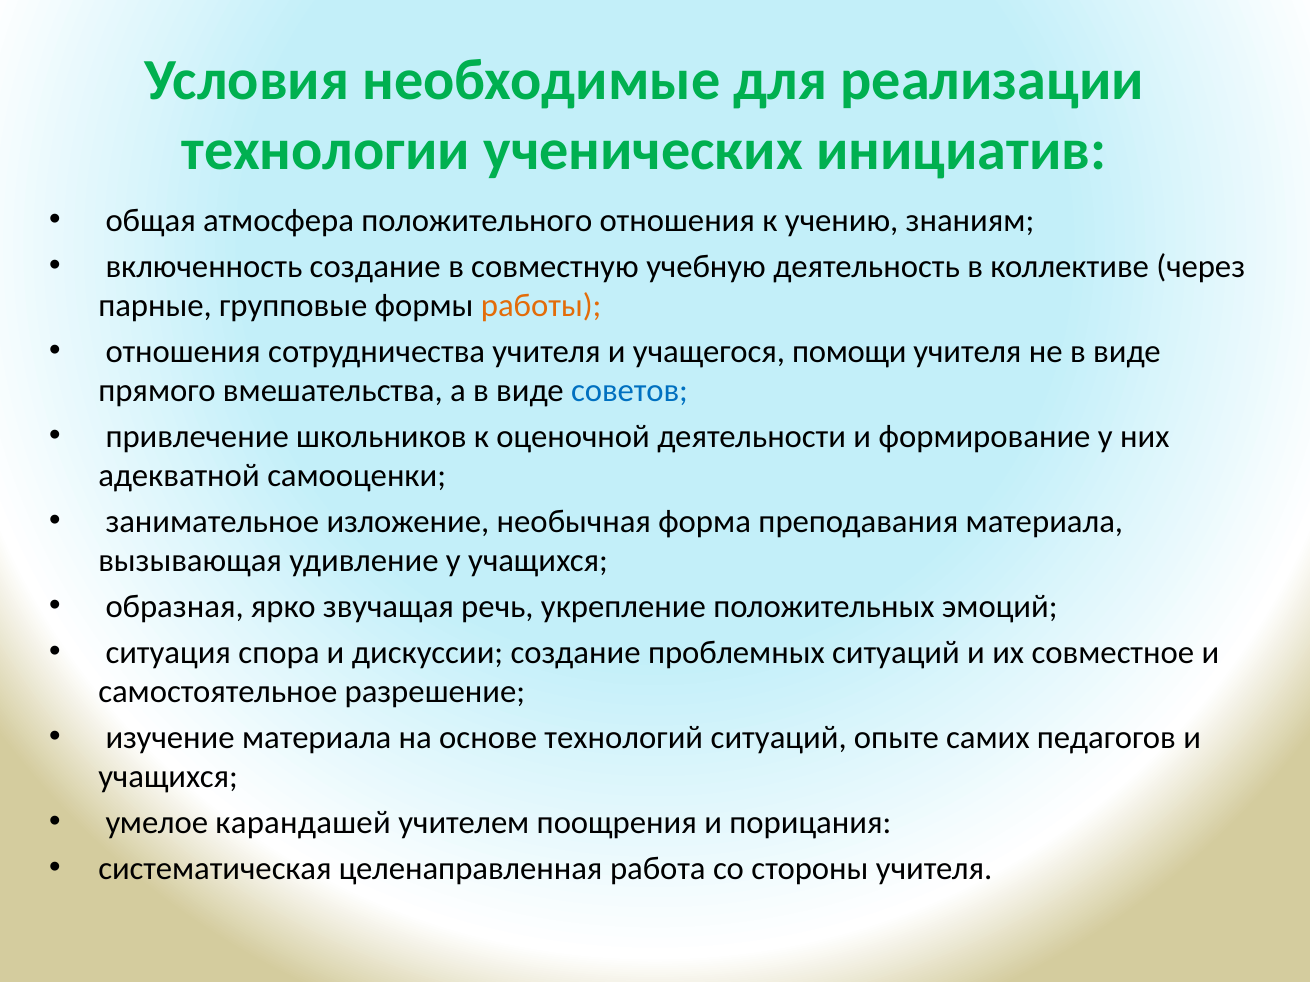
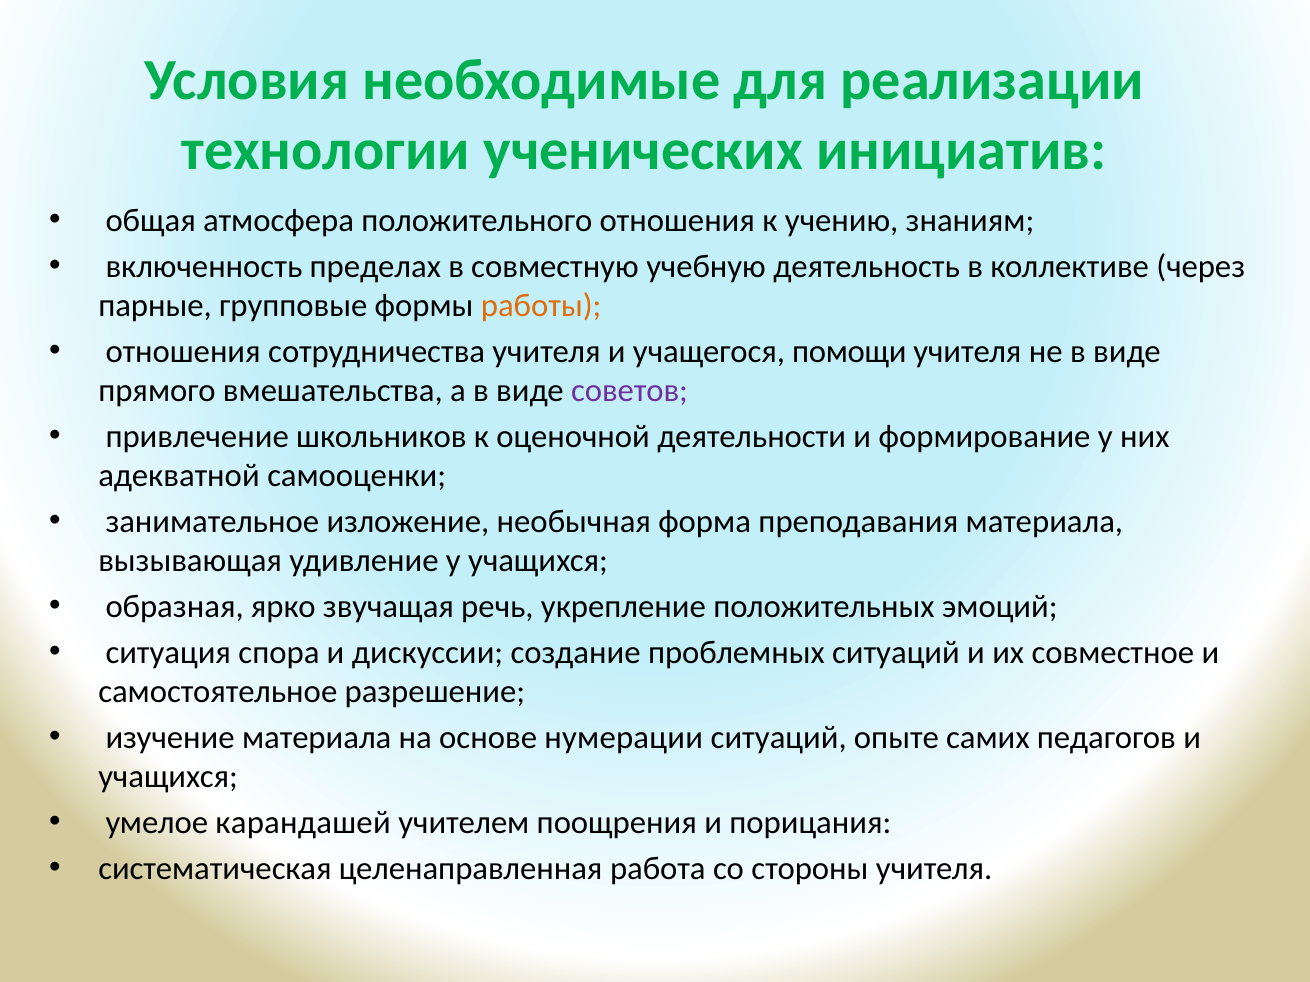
включенность создание: создание -> пределах
советов colour: blue -> purple
технологий: технологий -> нумерации
